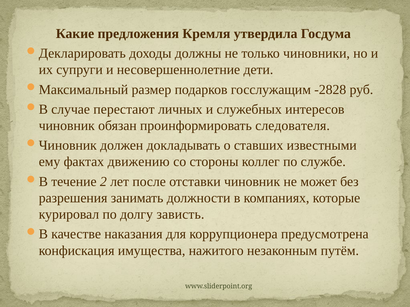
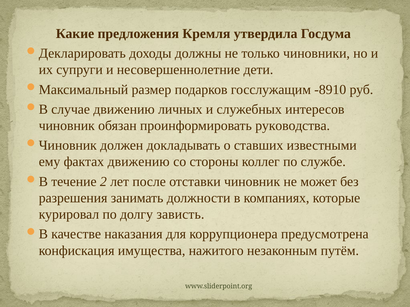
-2828: -2828 -> -8910
случае перестают: перестают -> движению
следователя: следователя -> руководства
